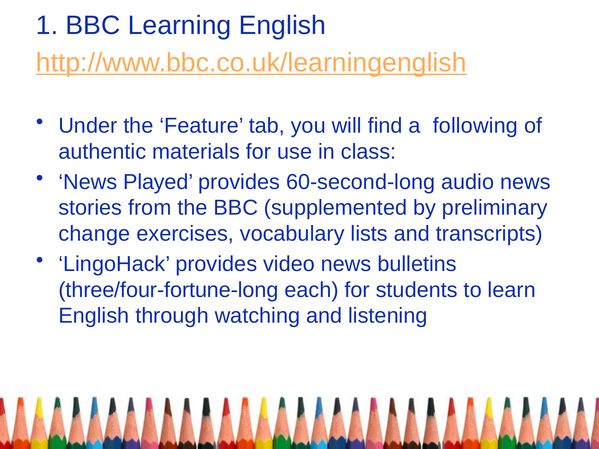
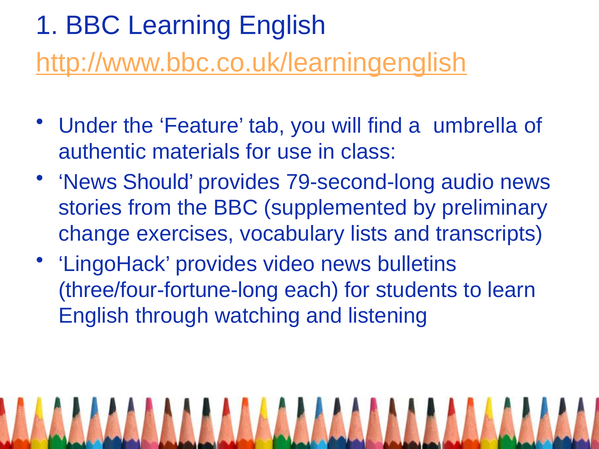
following: following -> umbrella
Played: Played -> Should
60-second-long: 60-second-long -> 79-second-long
